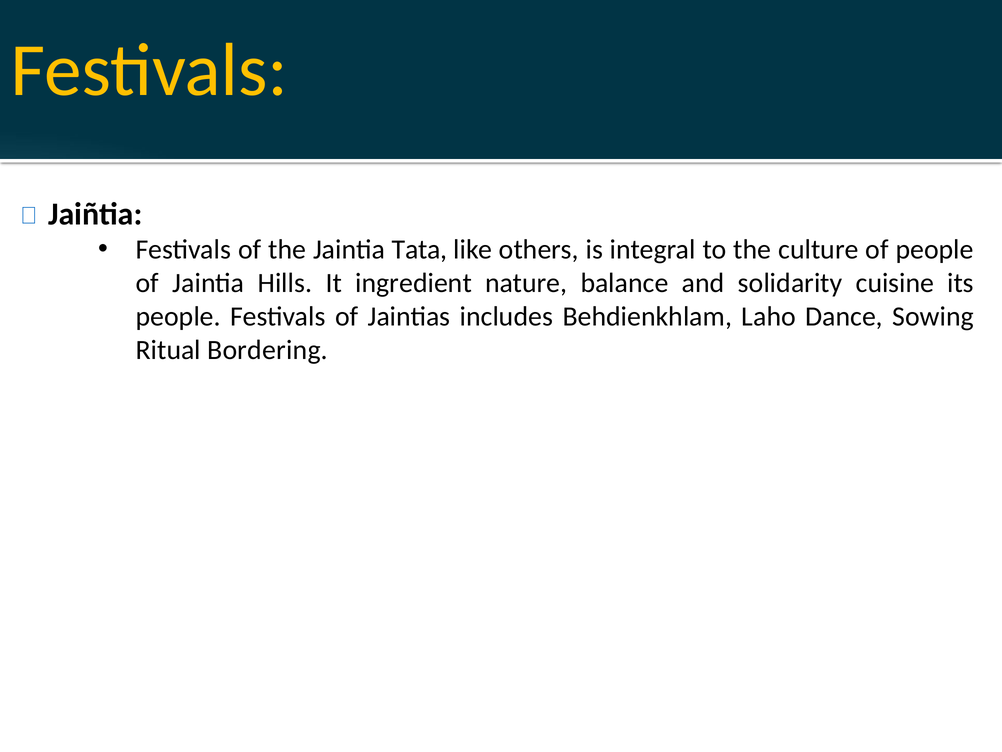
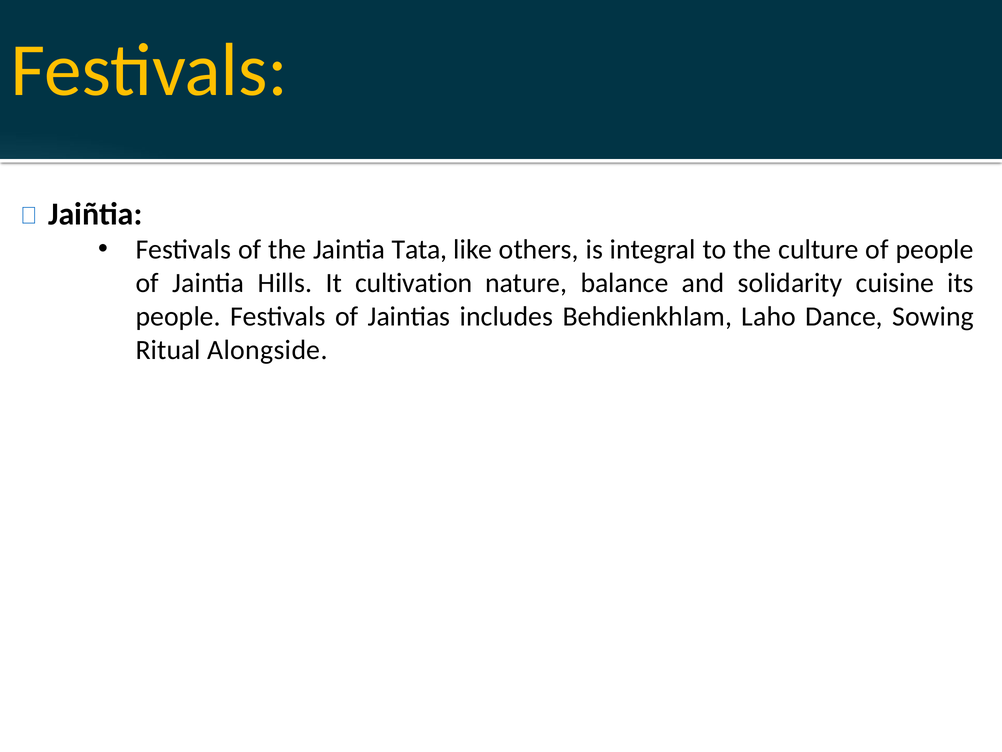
ingredient: ingredient -> cultivation
Bordering: Bordering -> Alongside
